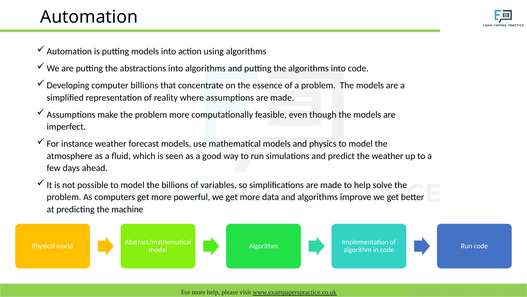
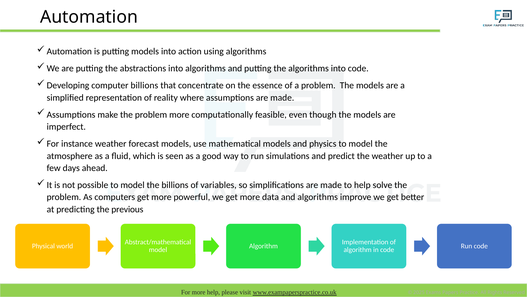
machine: machine -> previous
